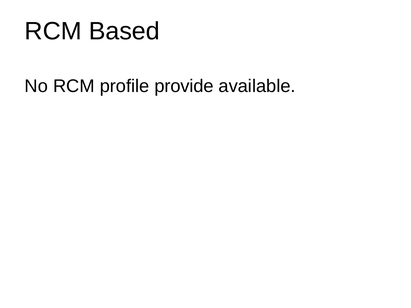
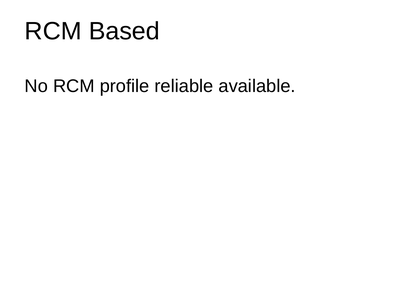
provide: provide -> reliable
